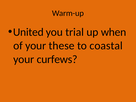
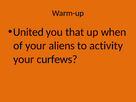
trial: trial -> that
these: these -> aliens
coastal: coastal -> activity
